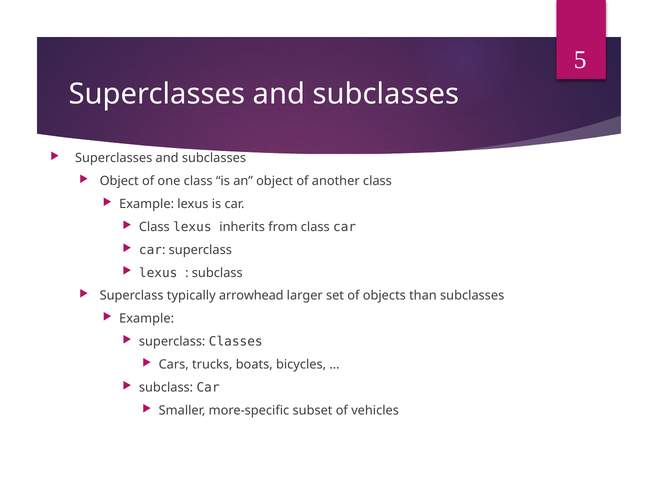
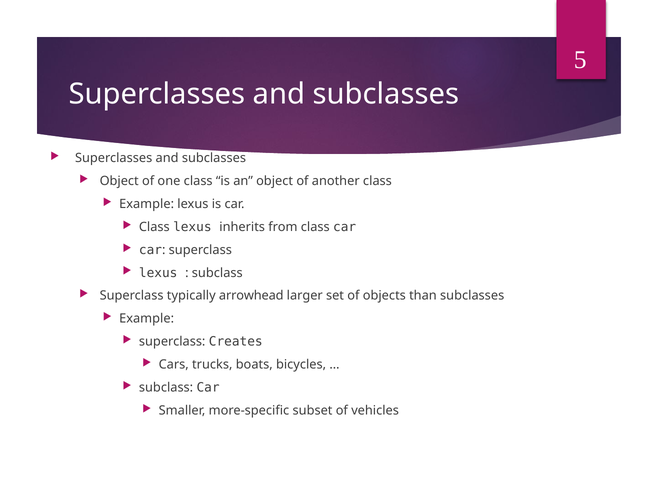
Classes: Classes -> Creates
